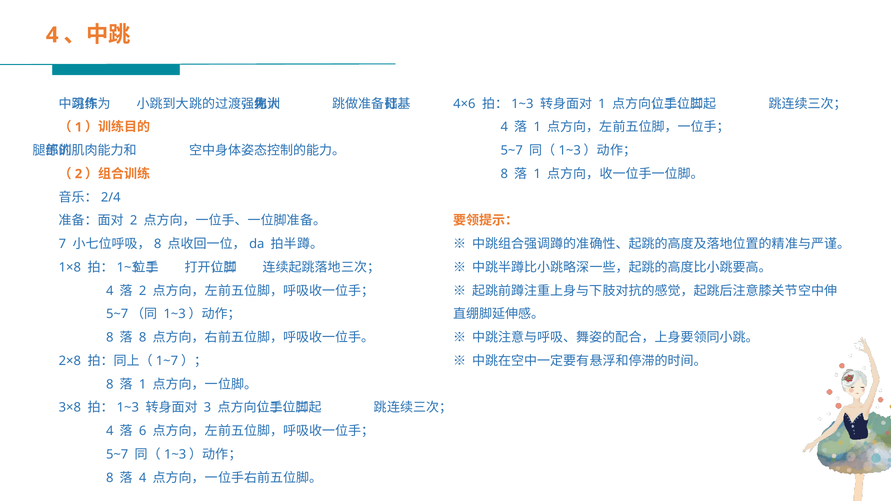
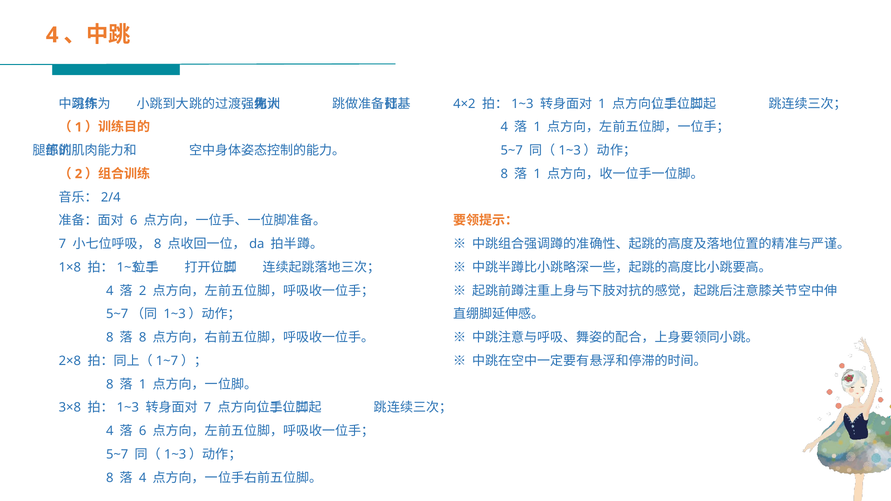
4×6: 4×6 -> 4×2
2 at (134, 221): 2 -> 6
3 at (207, 408): 3 -> 7
